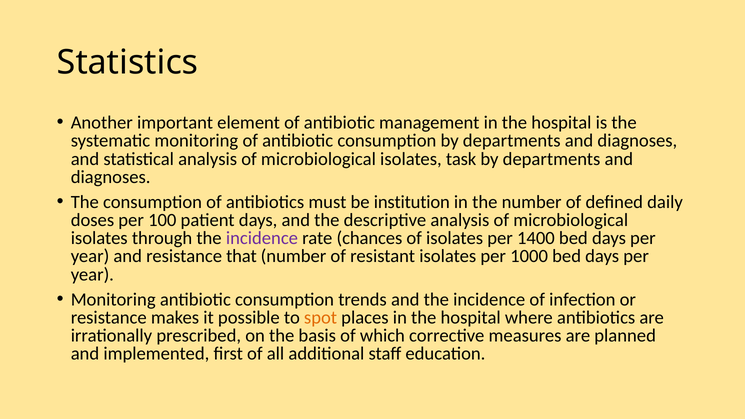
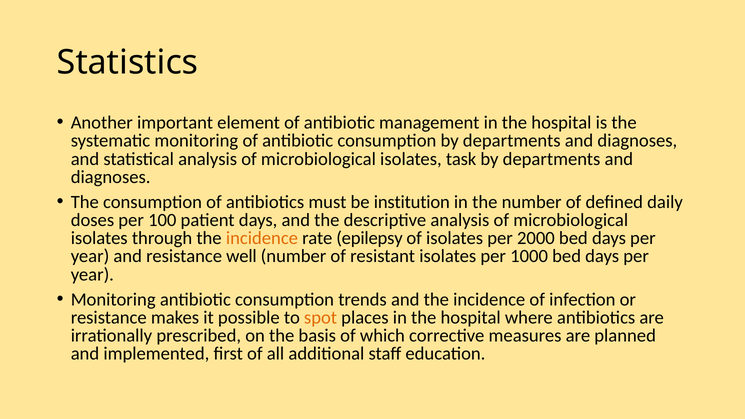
incidence at (262, 238) colour: purple -> orange
chances: chances -> epilepsy
1400: 1400 -> 2000
that: that -> well
